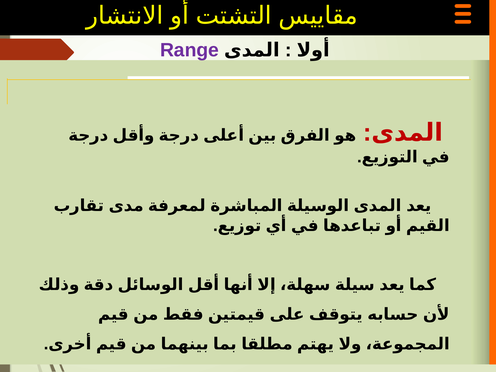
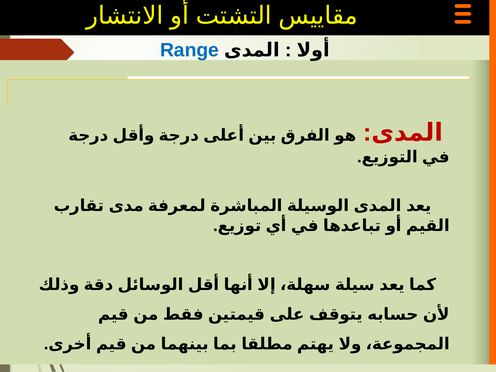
Range colour: purple -> blue
